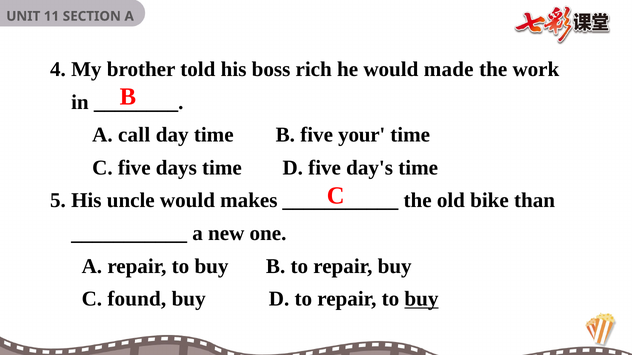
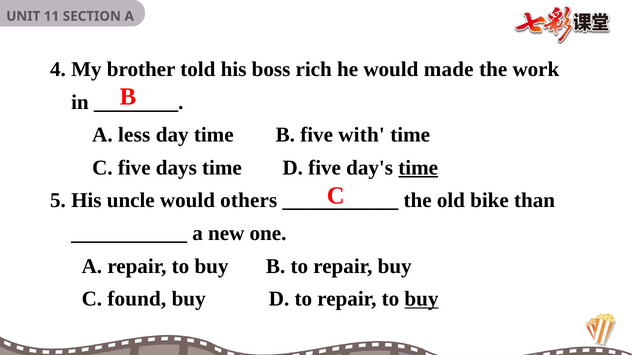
call: call -> less
your: your -> with
time at (418, 168) underline: none -> present
makes: makes -> others
